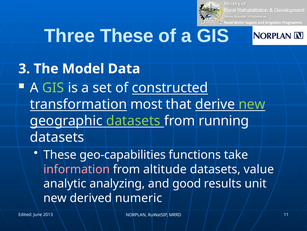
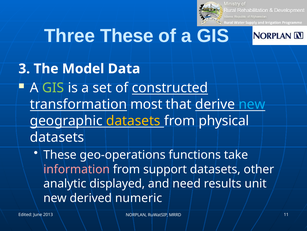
new at (252, 104) colour: light green -> light blue
datasets at (133, 120) colour: light green -> yellow
running: running -> physical
geo-capabilities: geo-capabilities -> geo-operations
altitude: altitude -> support
value: value -> other
analyzing: analyzing -> displayed
good: good -> need
